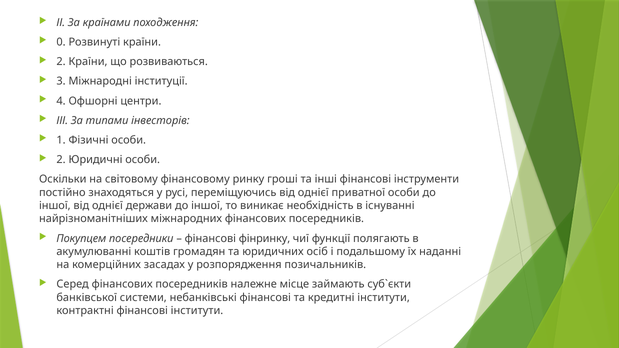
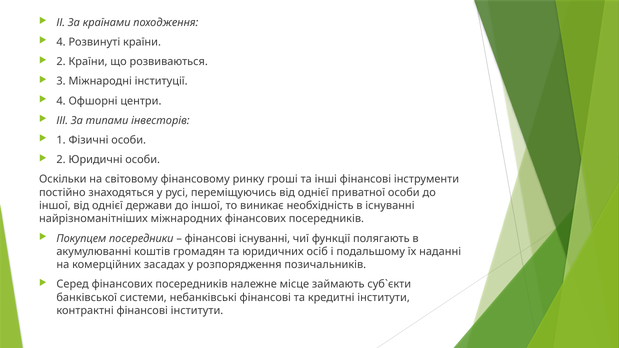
0 at (61, 42): 0 -> 4
фінансові фінринку: фінринку -> існуванні
